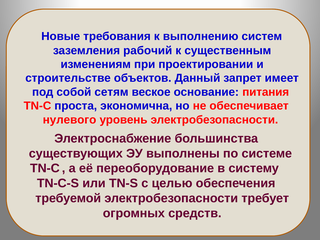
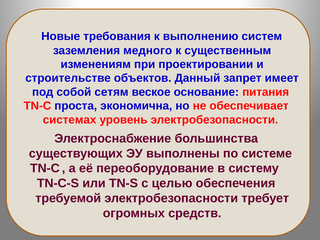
рабочий: рабочий -> медного
нулевого: нулевого -> системах
